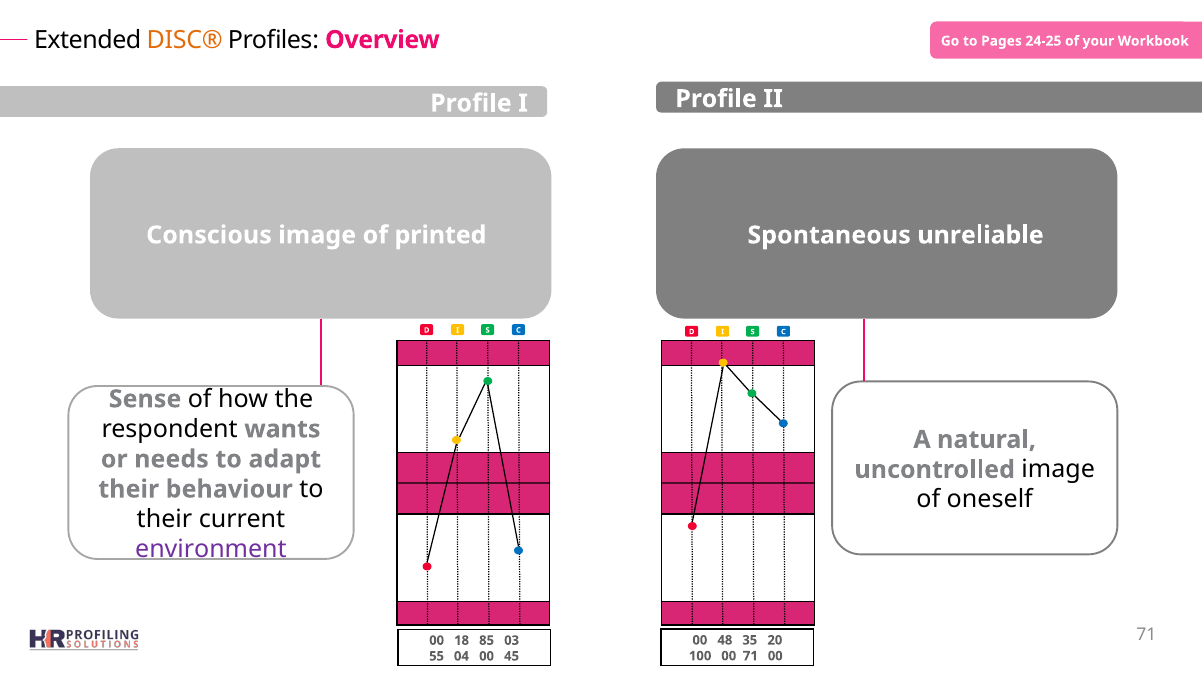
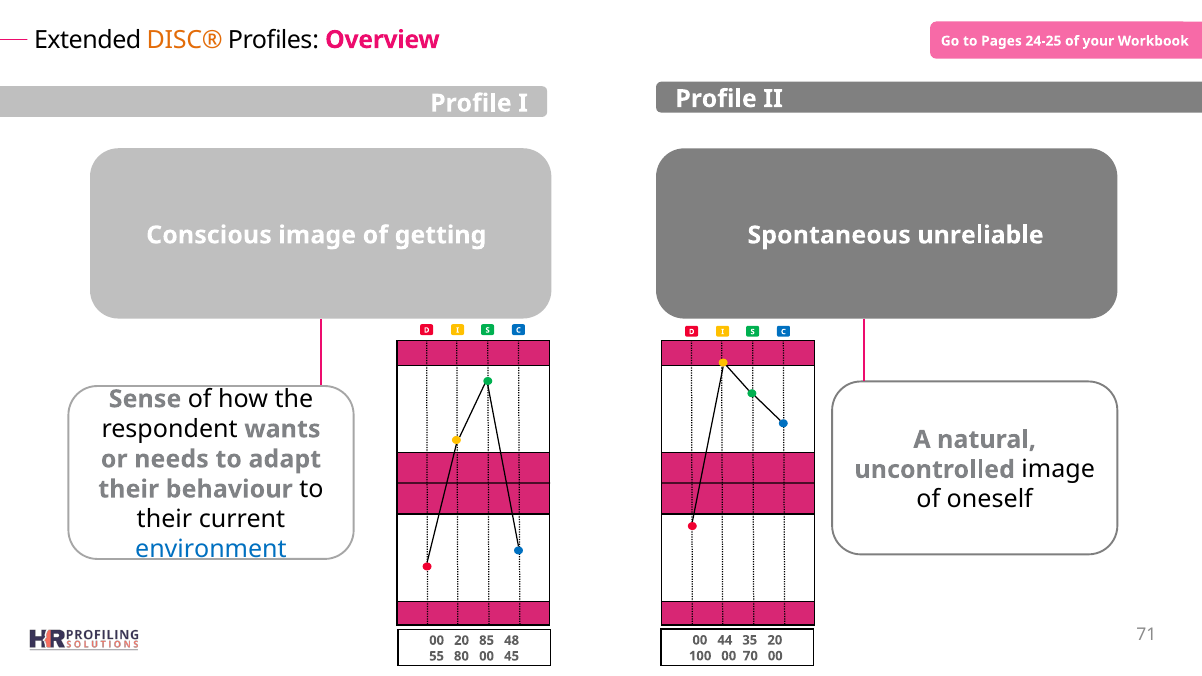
printed: printed -> getting
environment colour: purple -> blue
48: 48 -> 44
00 18: 18 -> 20
03: 03 -> 48
00 71: 71 -> 70
04: 04 -> 80
